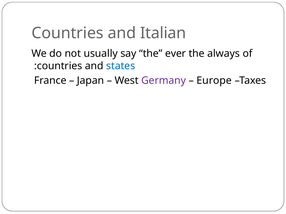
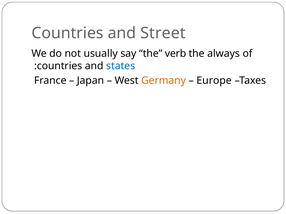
Italian: Italian -> Street
ever: ever -> verb
Germany colour: purple -> orange
